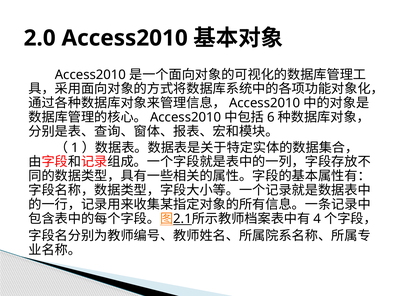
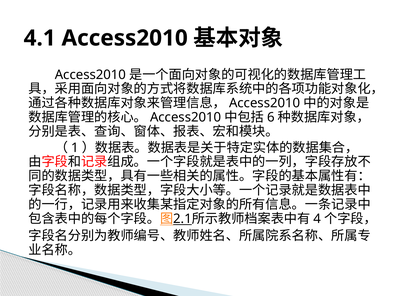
2.0: 2.0 -> 4.1
